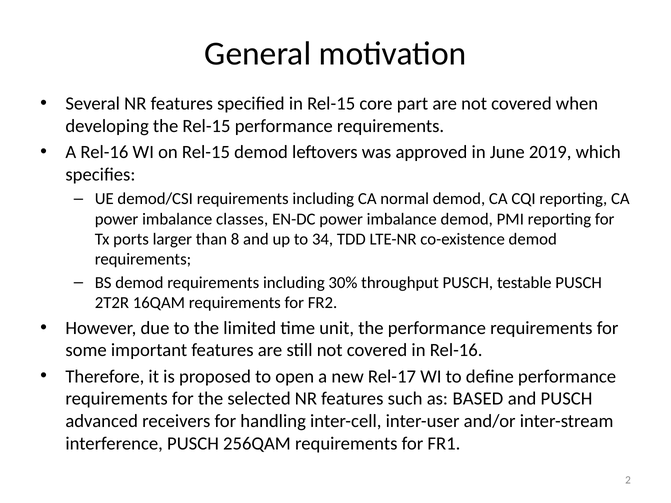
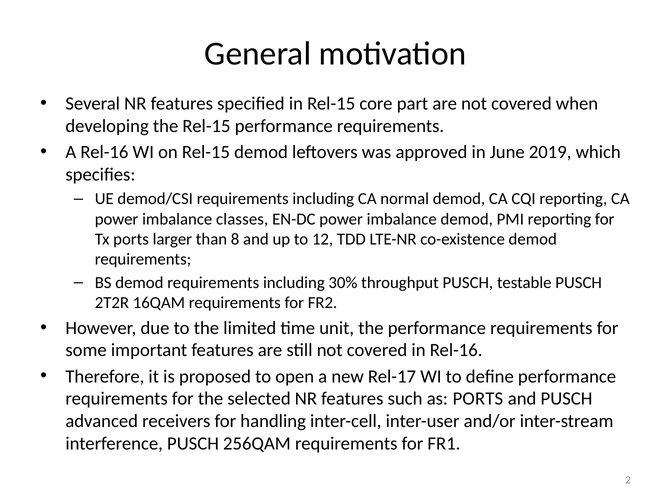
34: 34 -> 12
as BASED: BASED -> PORTS
